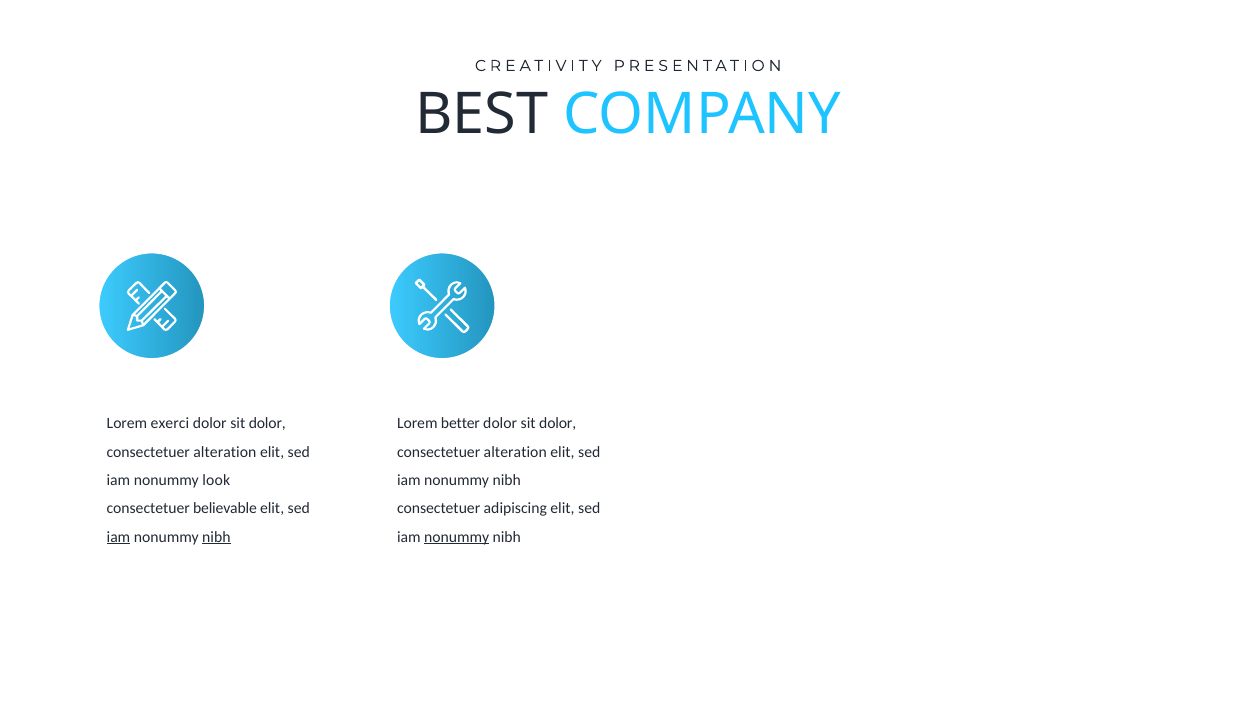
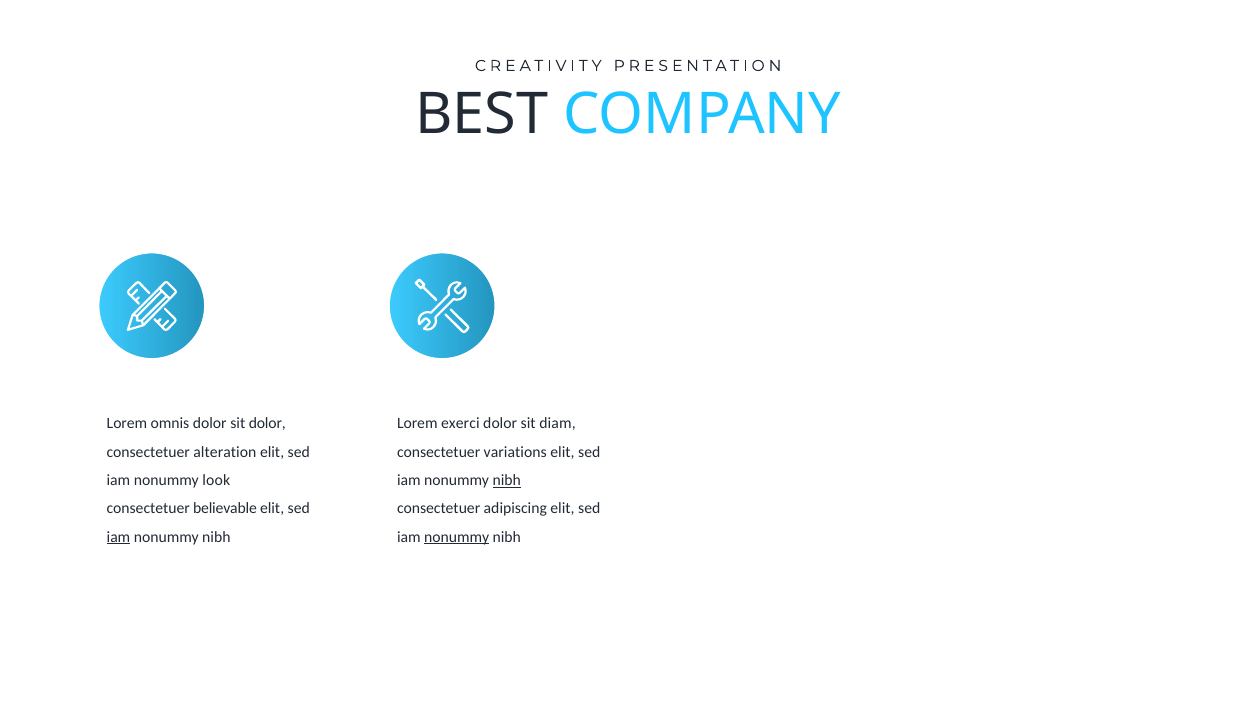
exerci: exerci -> omnis
better: better -> exerci
dolor at (558, 424): dolor -> diam
alteration at (515, 452): alteration -> variations
nibh at (507, 480) underline: none -> present
nibh at (216, 537) underline: present -> none
